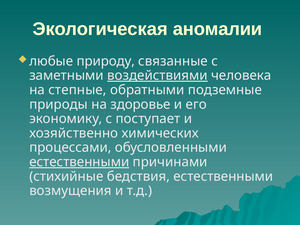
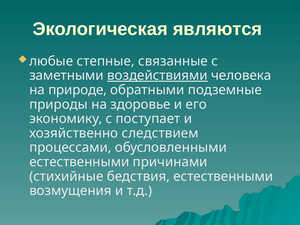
аномалии: аномалии -> являются
природу: природу -> степные
степные: степные -> природе
химических: химических -> следствием
естественными at (79, 162) underline: present -> none
